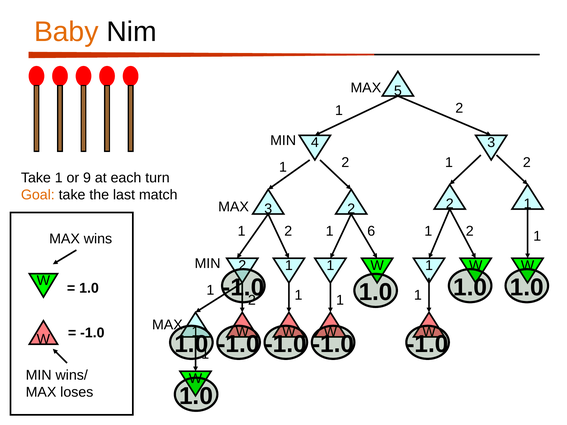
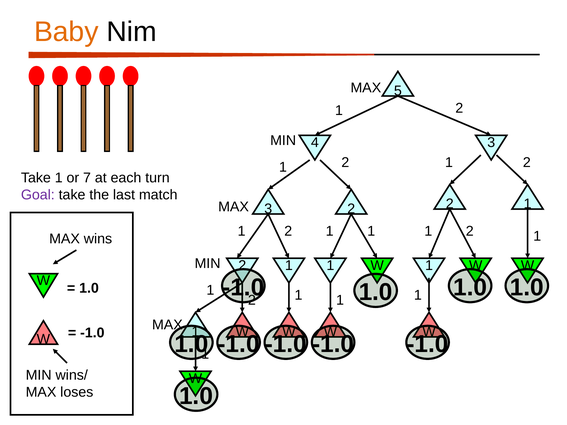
9: 9 -> 7
Goal colour: orange -> purple
6 at (371, 231): 6 -> 1
